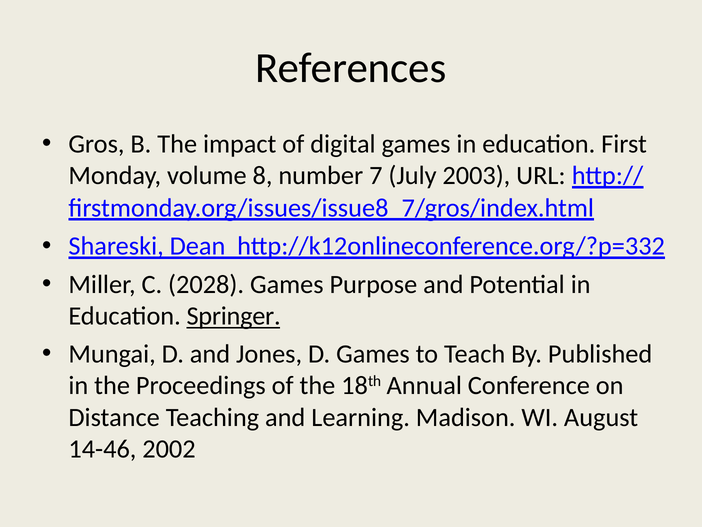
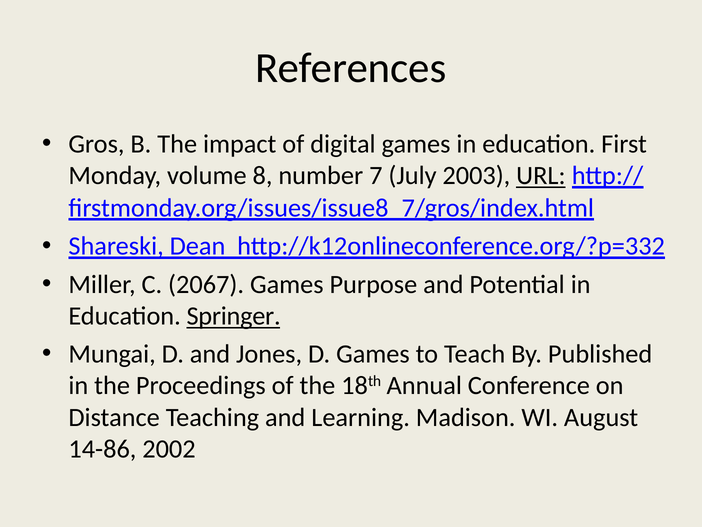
URL underline: none -> present
2028: 2028 -> 2067
14-46: 14-46 -> 14-86
